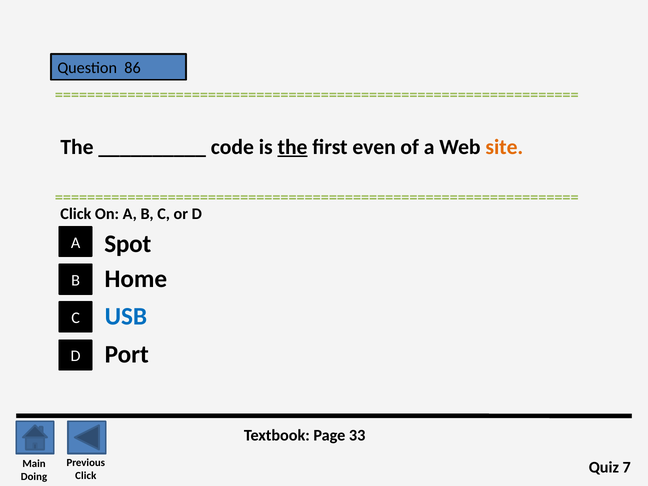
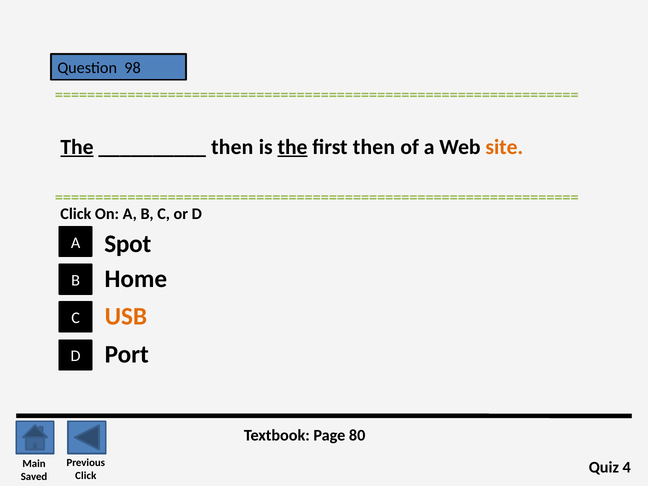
86: 86 -> 98
The at (77, 147) underline: none -> present
code at (232, 147): code -> then
first even: even -> then
USB colour: blue -> orange
33: 33 -> 80
7: 7 -> 4
Doing: Doing -> Saved
